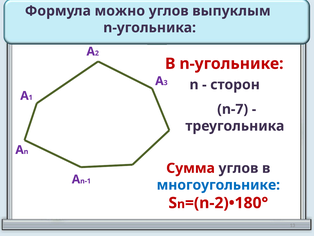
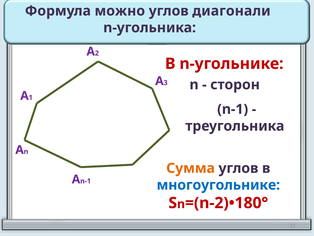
выпуклым: выпуклым -> диагонали
n-7 at (233, 109): n-7 -> n-1
Сумма colour: red -> orange
